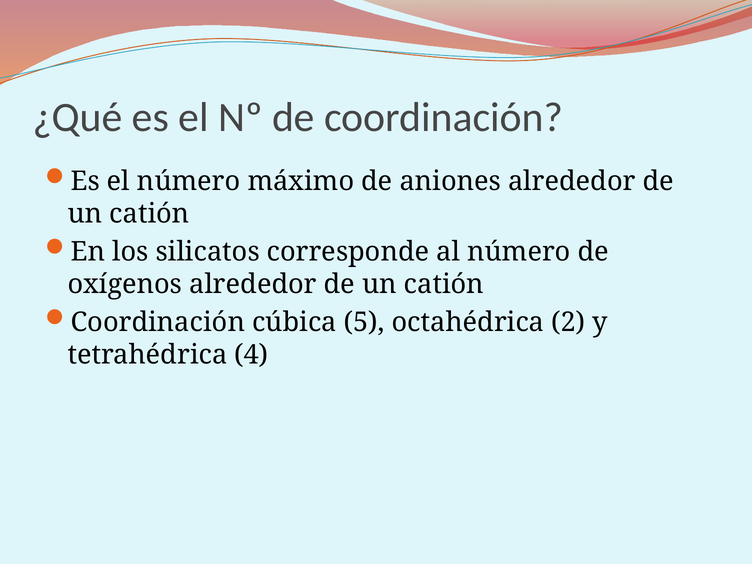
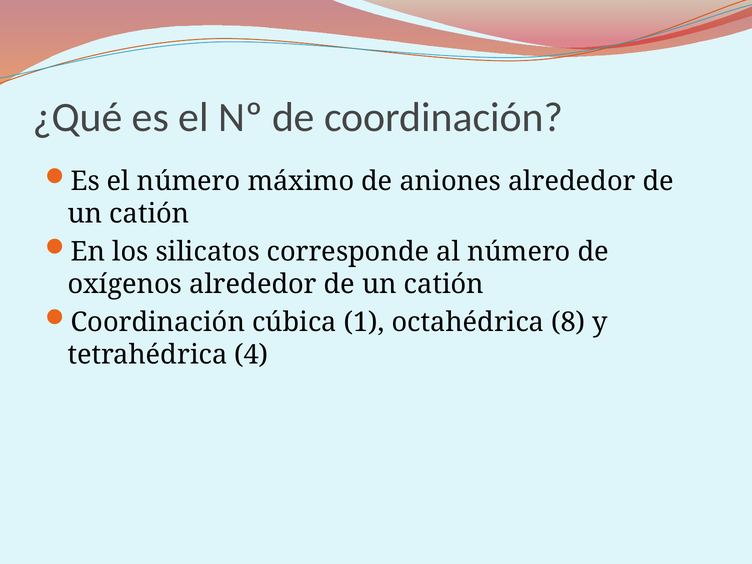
5: 5 -> 1
2: 2 -> 8
